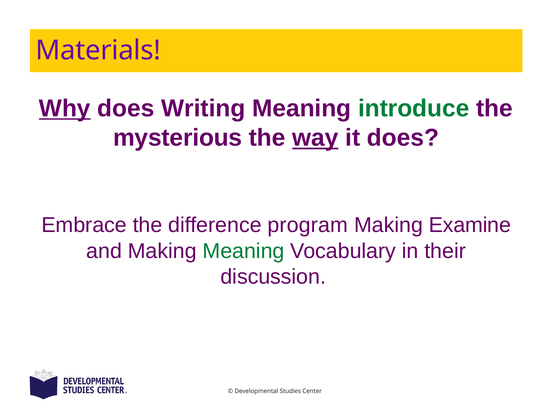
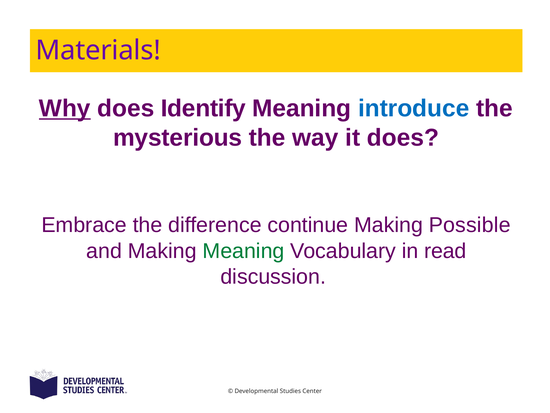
Writing: Writing -> Identify
introduce colour: green -> blue
way underline: present -> none
program: program -> continue
Examine: Examine -> Possible
their: their -> read
